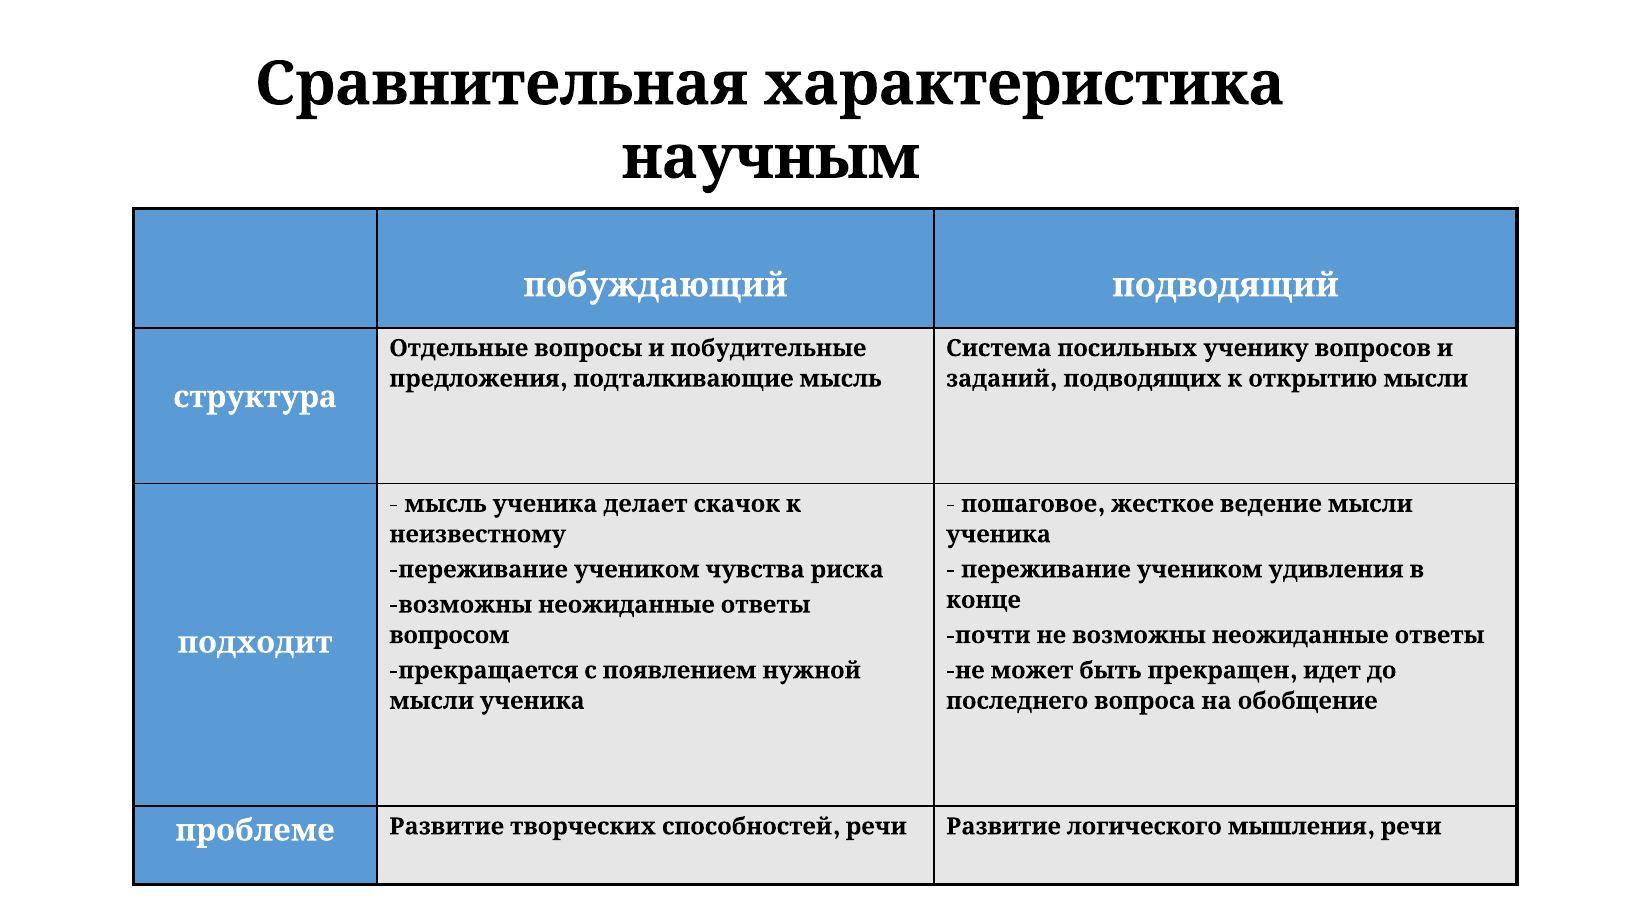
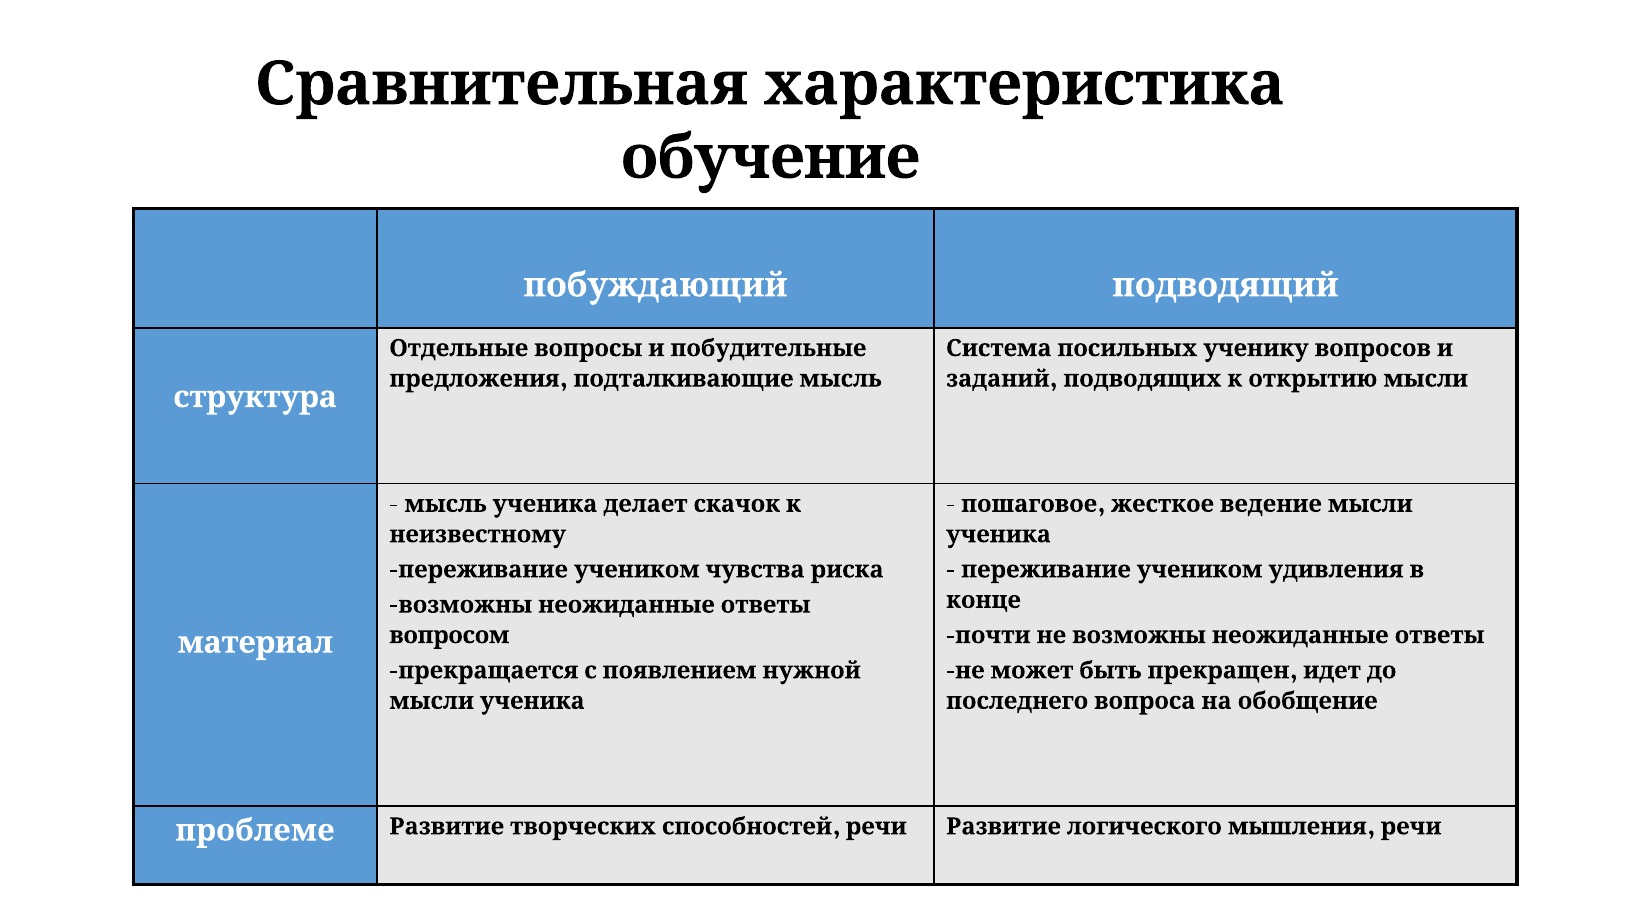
научным: научным -> обучение
подходит: подходит -> материал
